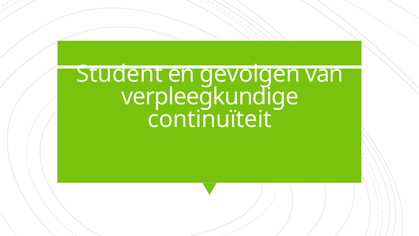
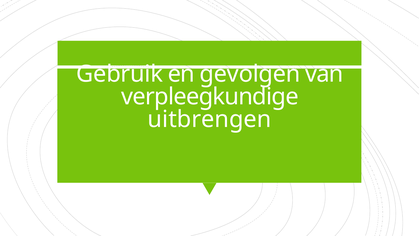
Student: Student -> Gebruik
continuïteit: continuïteit -> uitbrengen
